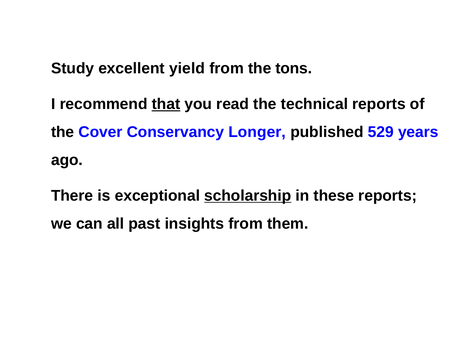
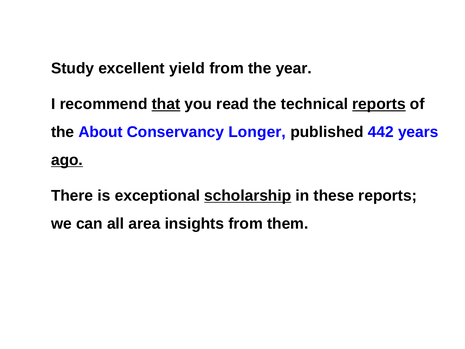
tons: tons -> year
reports at (379, 104) underline: none -> present
Cover: Cover -> About
529: 529 -> 442
ago underline: none -> present
past: past -> area
